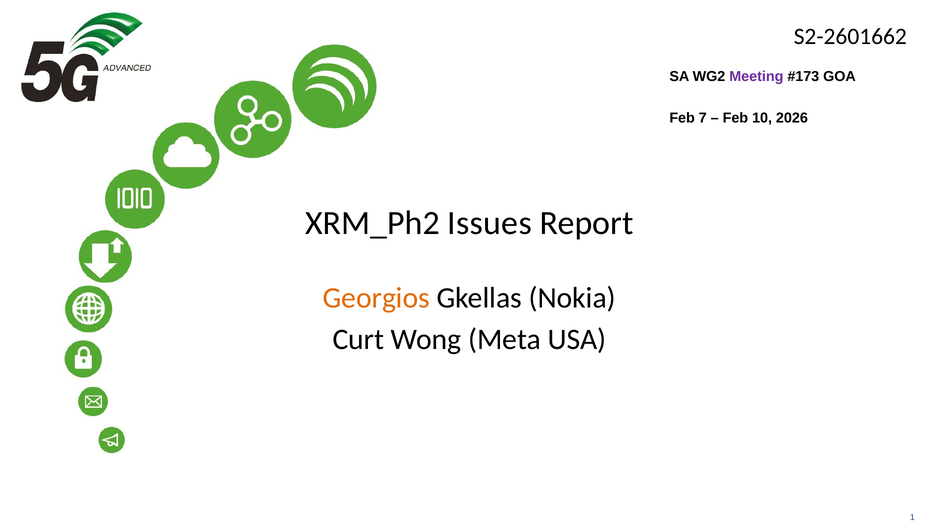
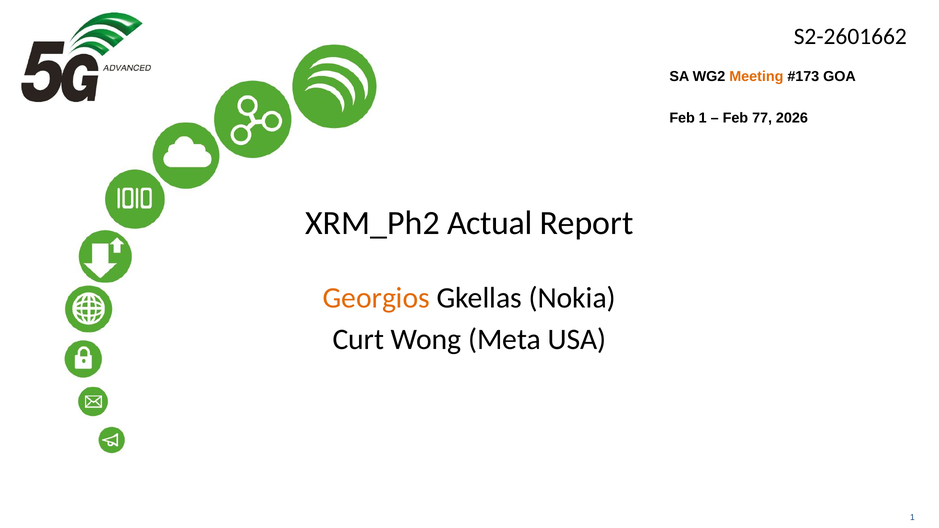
Meeting colour: purple -> orange
Feb 7: 7 -> 1
10: 10 -> 77
Issues: Issues -> Actual
